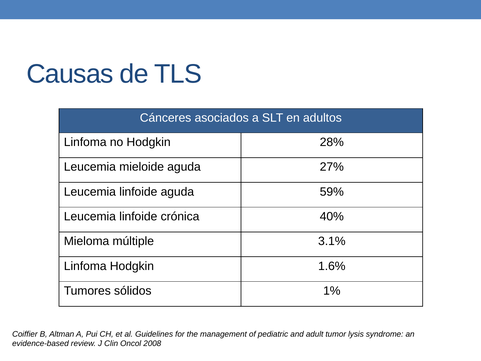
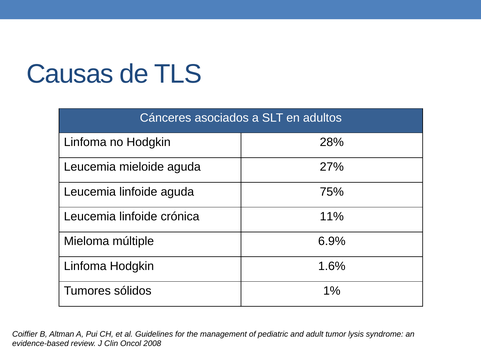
59%: 59% -> 75%
40%: 40% -> 11%
3.1%: 3.1% -> 6.9%
